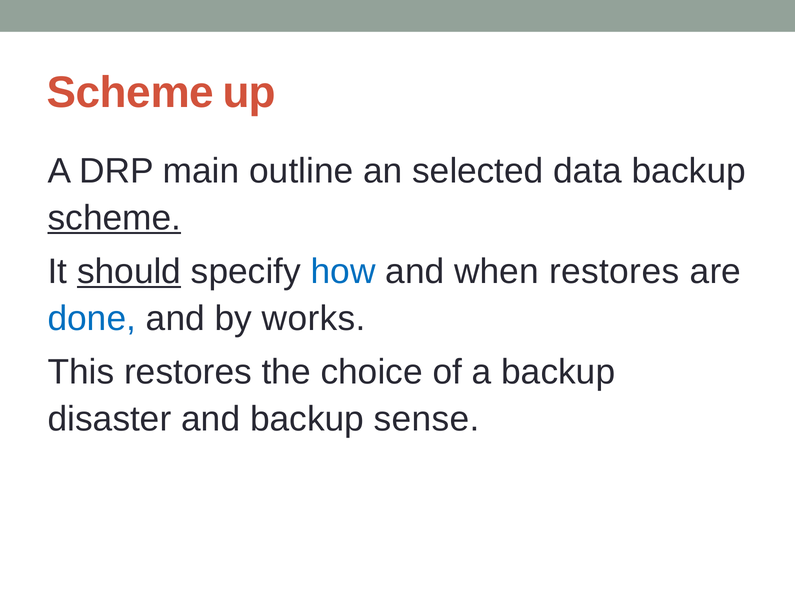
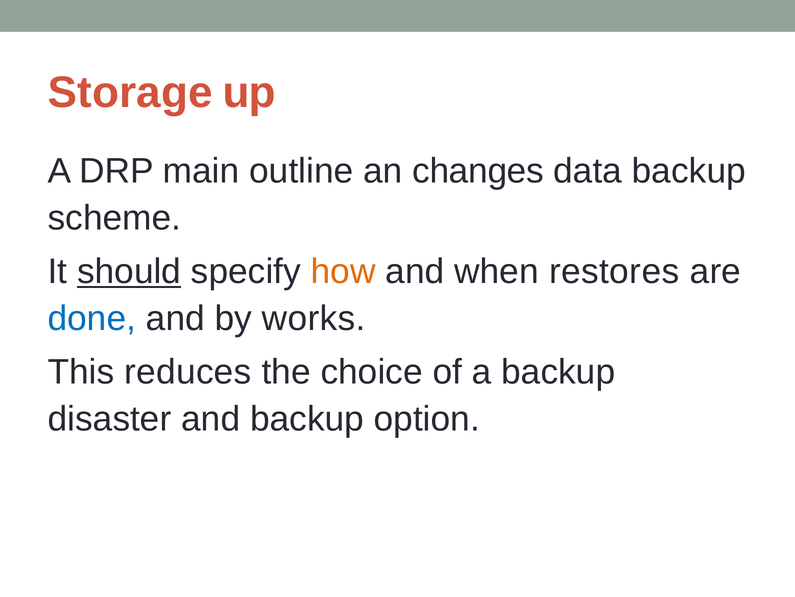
Scheme at (130, 93): Scheme -> Storage
selected: selected -> changes
scheme at (114, 218) underline: present -> none
how colour: blue -> orange
This restores: restores -> reduces
sense: sense -> option
